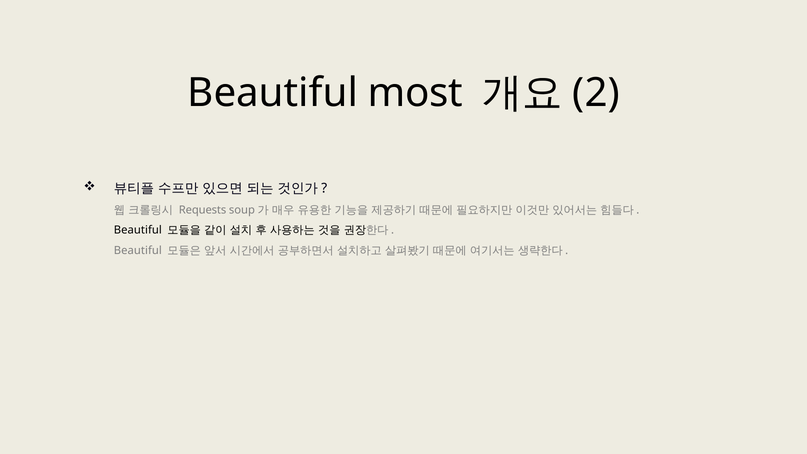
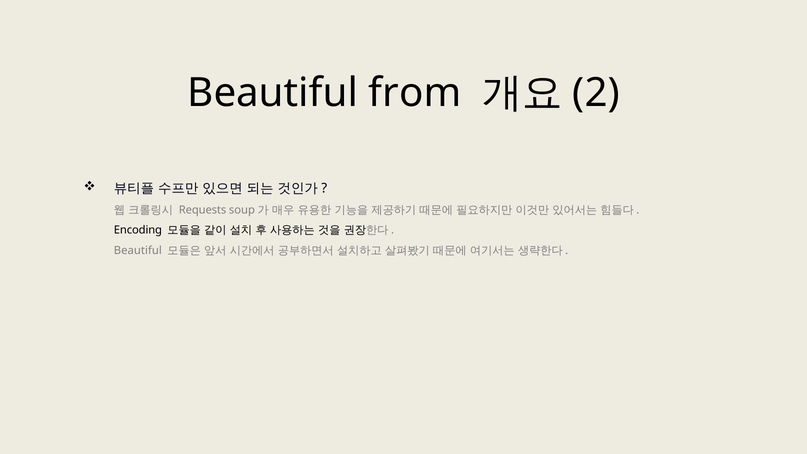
most: most -> from
Beautiful at (138, 230): Beautiful -> Encoding
